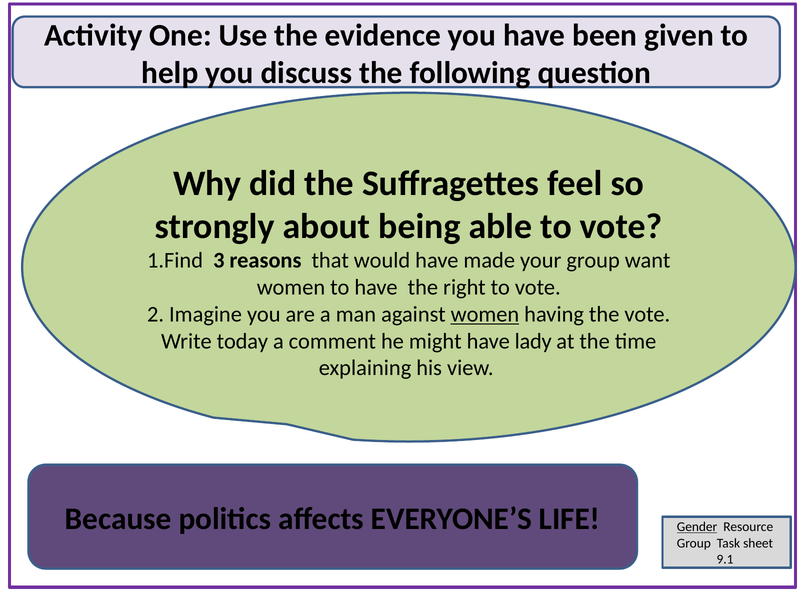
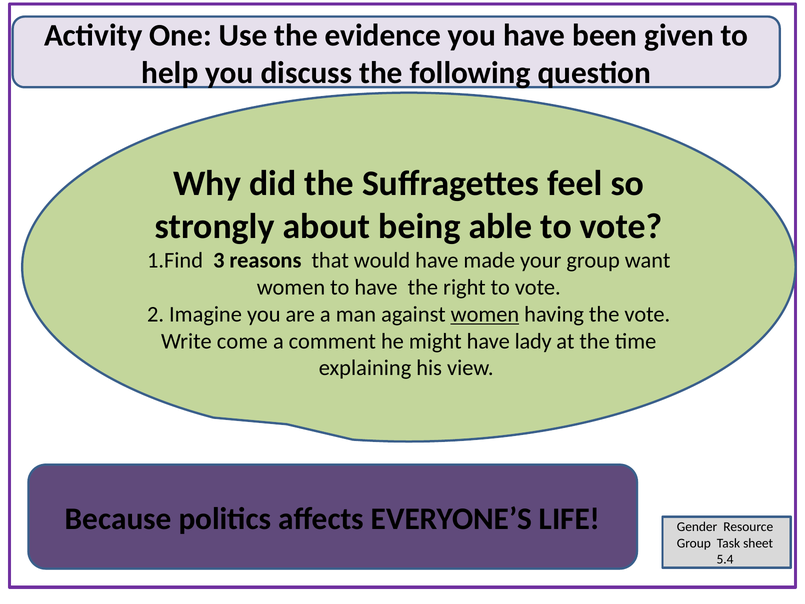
today: today -> come
Gender underline: present -> none
9.1: 9.1 -> 5.4
